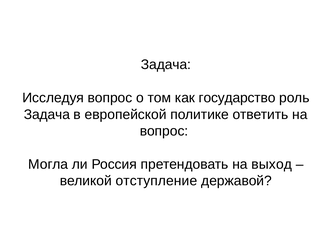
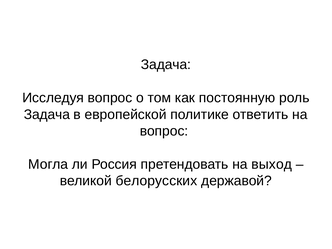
государство: государство -> постоянную
отступление: отступление -> белорусских
